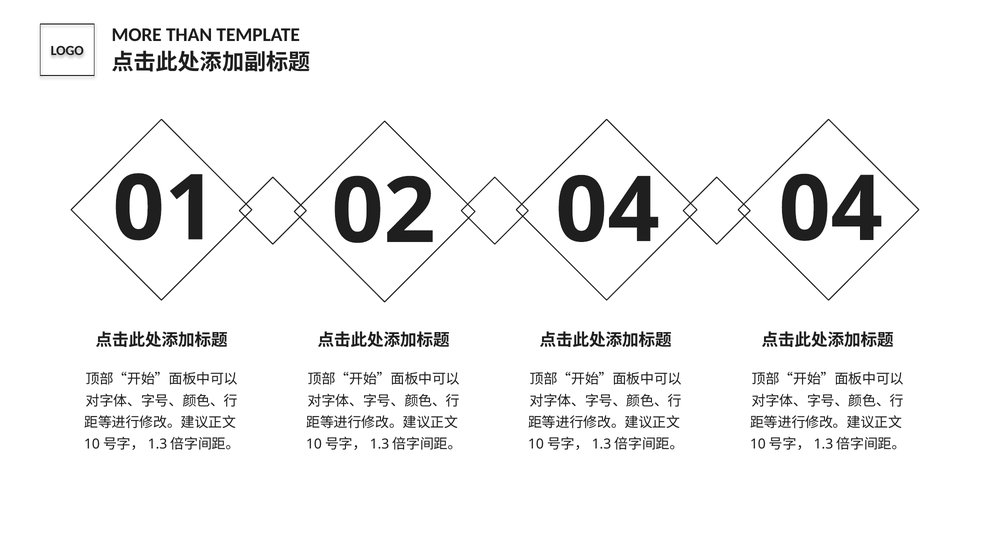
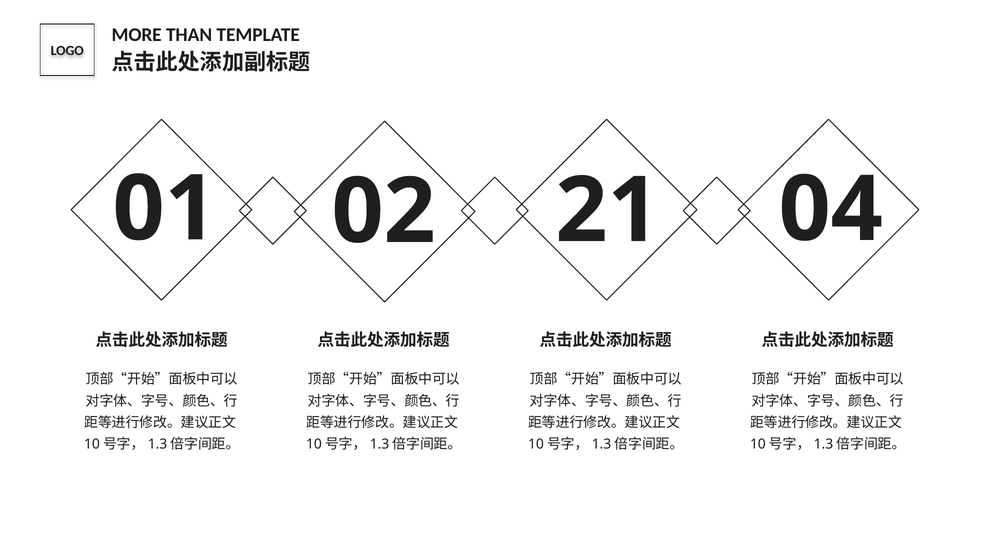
02 04: 04 -> 21
